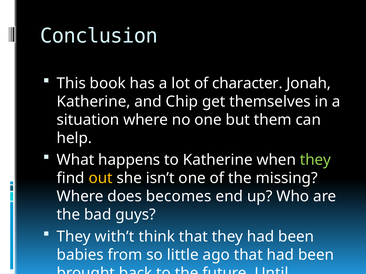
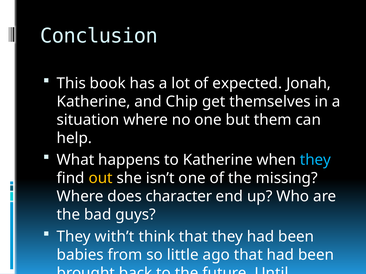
character: character -> expected
they at (315, 160) colour: light green -> light blue
becomes: becomes -> character
